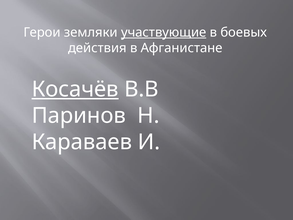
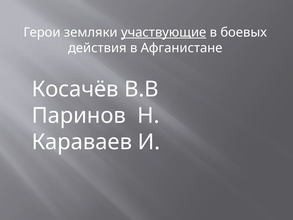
Косачёв underline: present -> none
